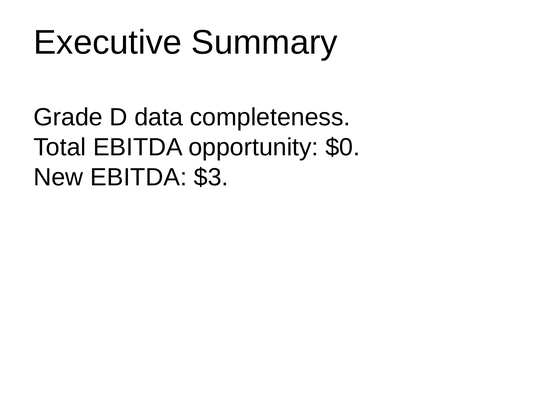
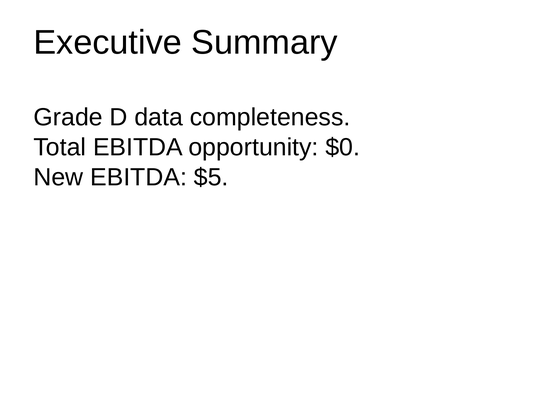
$3: $3 -> $5
